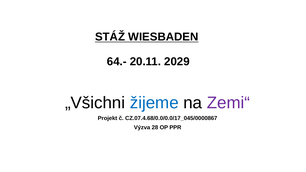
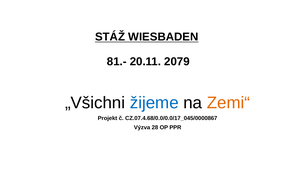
64.-: 64.- -> 81.-
2029: 2029 -> 2079
Zemi“ colour: purple -> orange
